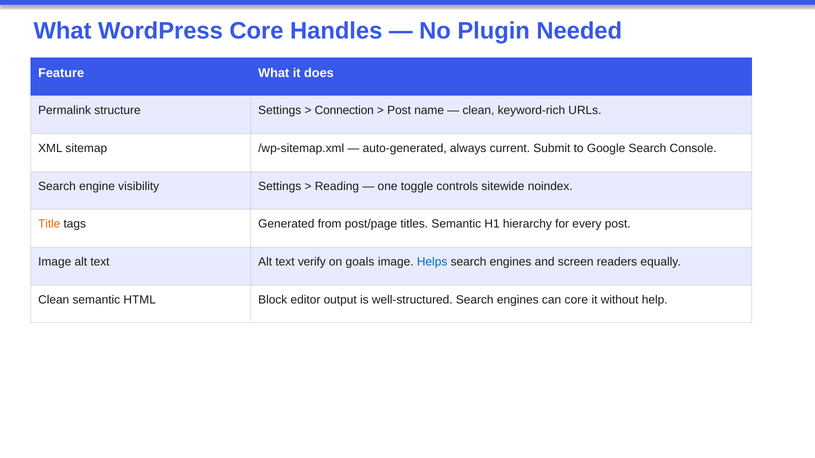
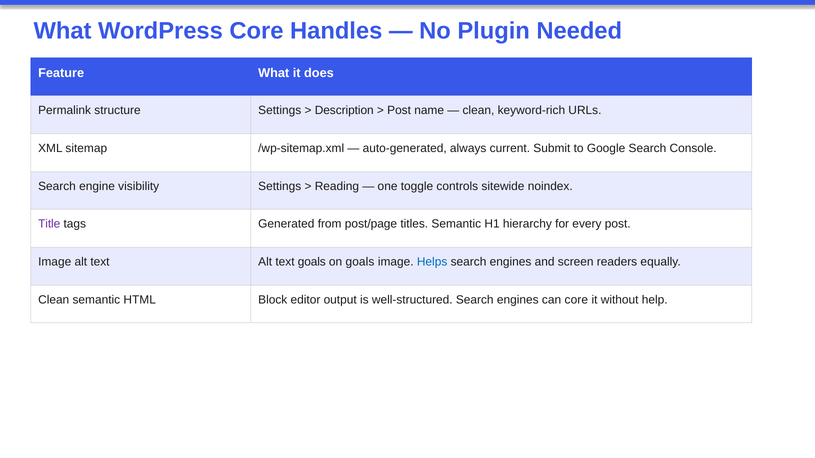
Connection: Connection -> Description
Title colour: orange -> purple
text verify: verify -> goals
